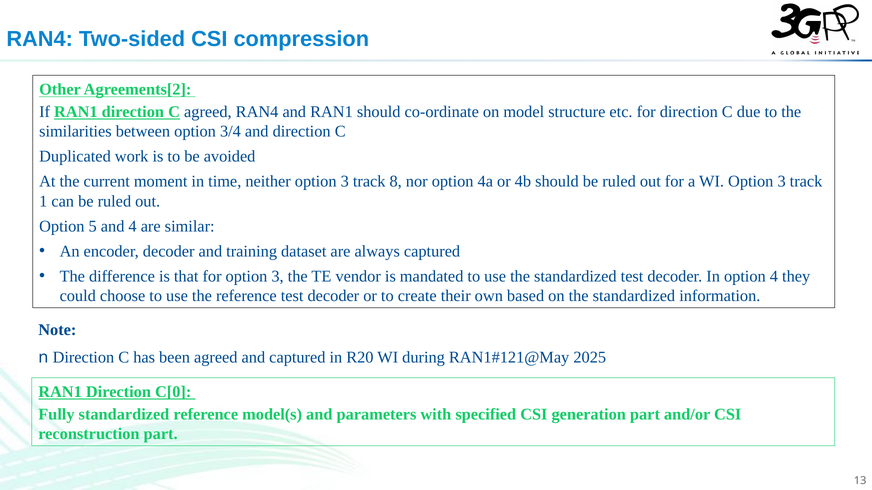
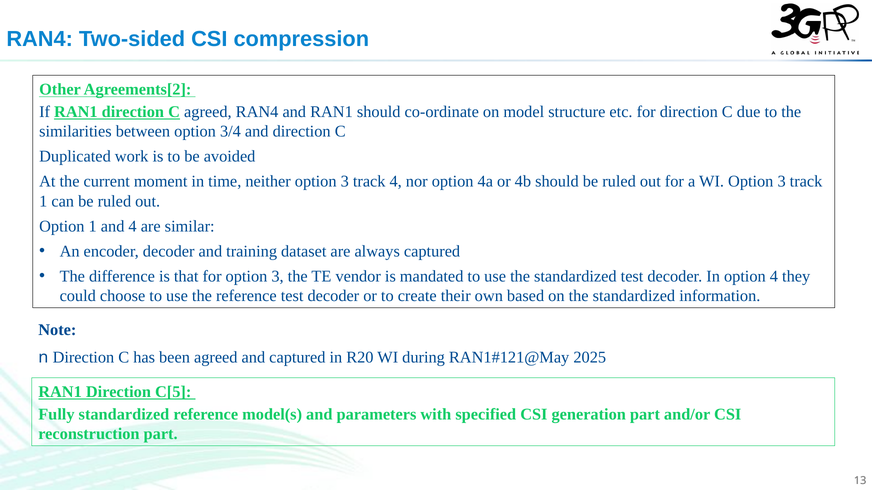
track 8: 8 -> 4
Option 5: 5 -> 1
C[0: C[0 -> C[5
